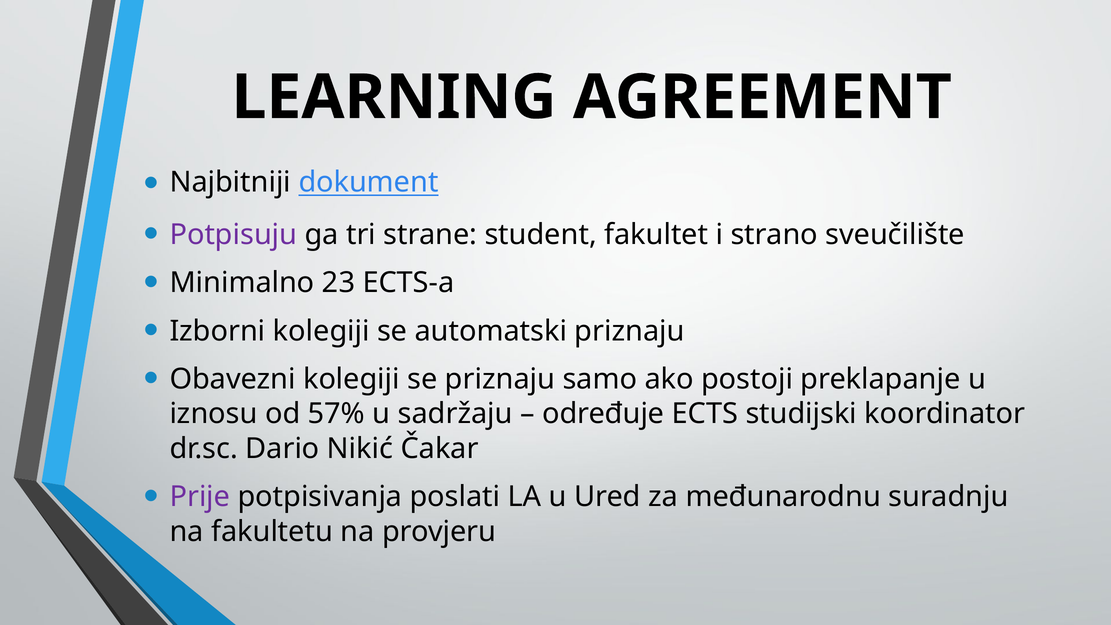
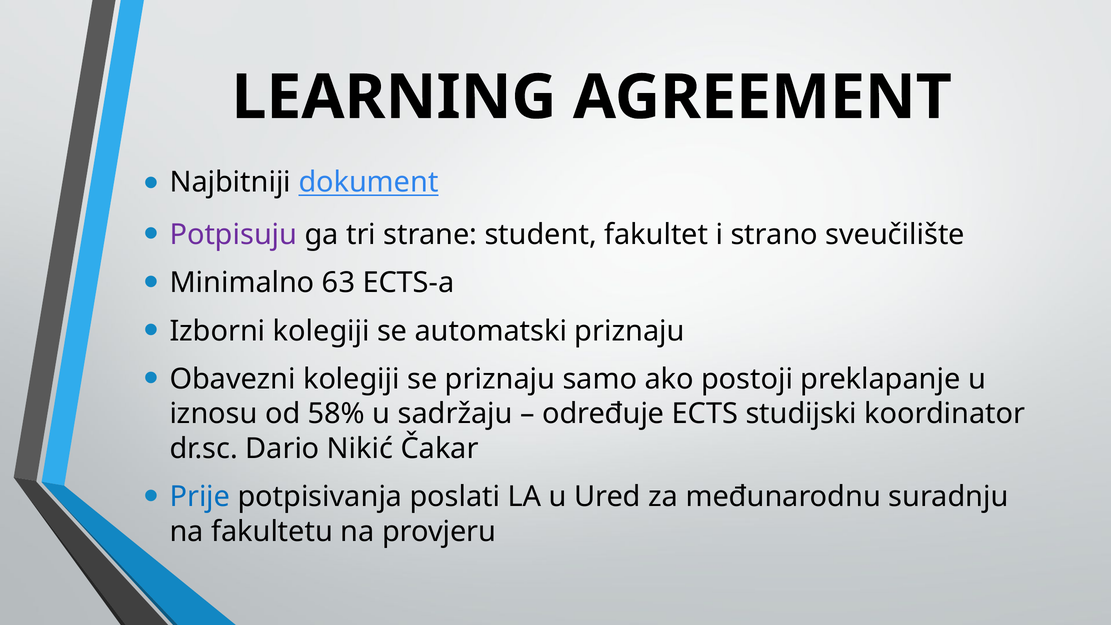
23: 23 -> 63
57%: 57% -> 58%
Prije colour: purple -> blue
